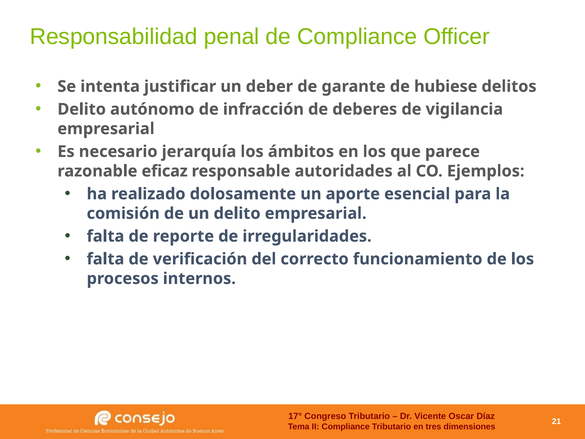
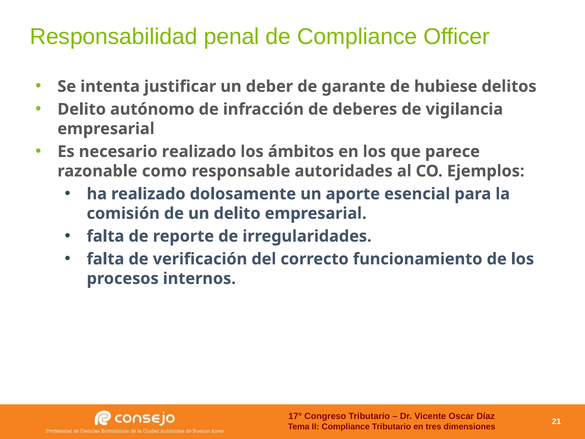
necesario jerarquía: jerarquía -> realizado
eficaz: eficaz -> como
